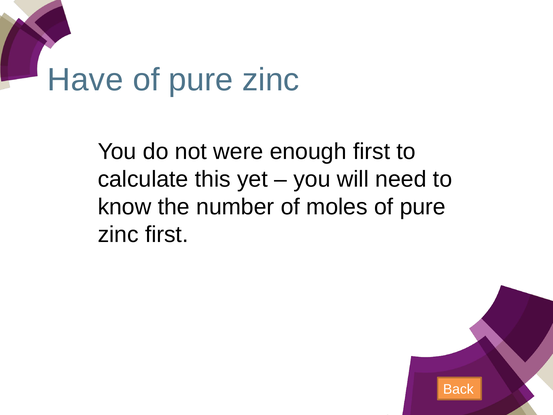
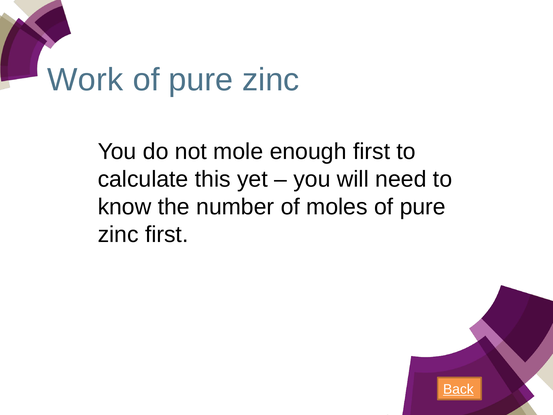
Have: Have -> Work
were: were -> mole
Back underline: none -> present
